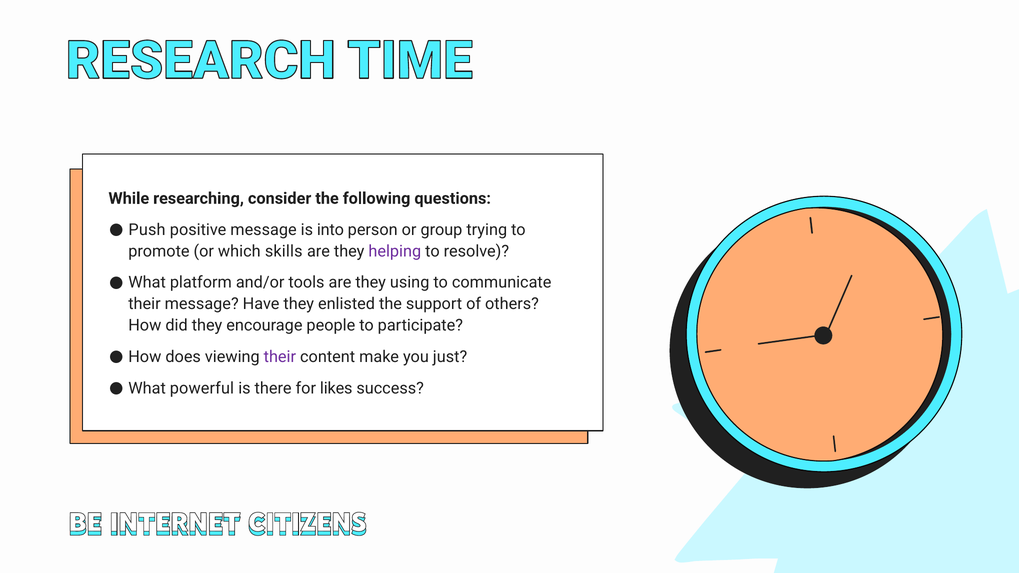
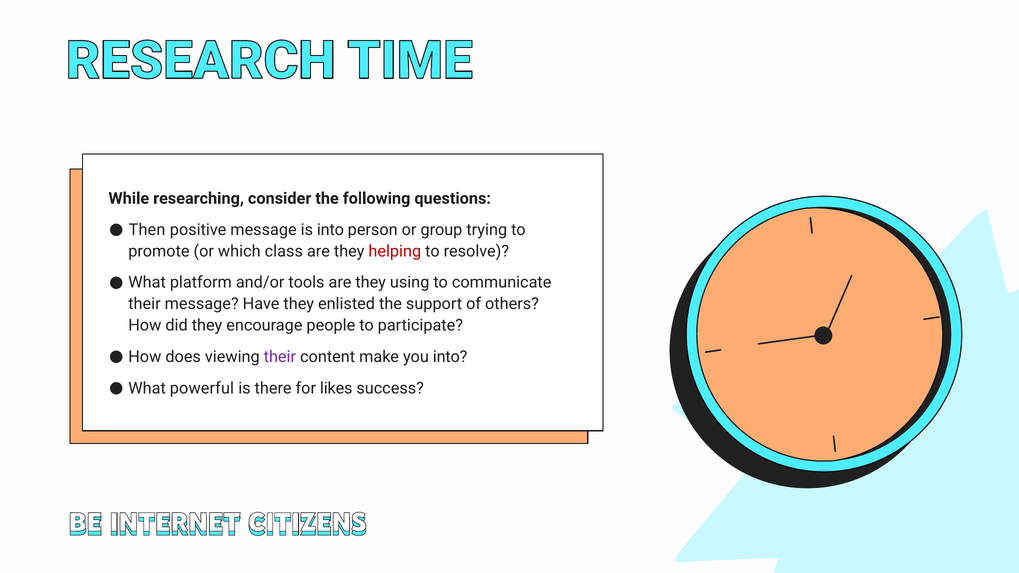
Push: Push -> Then
skills: skills -> class
helping colour: purple -> red
you just: just -> into
